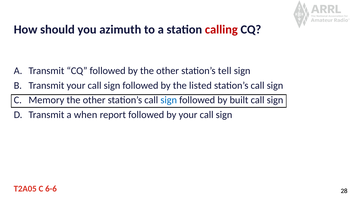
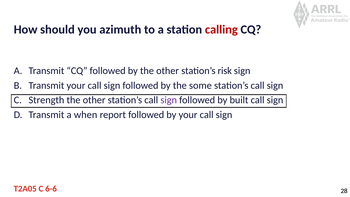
tell: tell -> risk
listed: listed -> some
Memory: Memory -> Strength
sign at (169, 100) colour: blue -> purple
